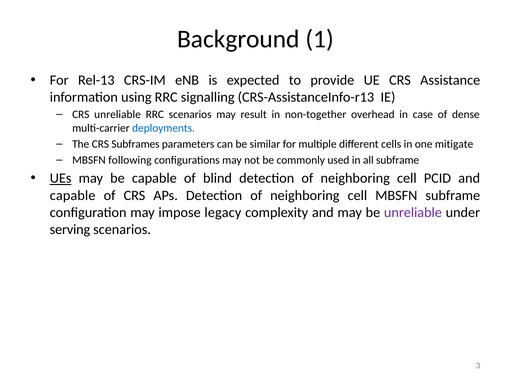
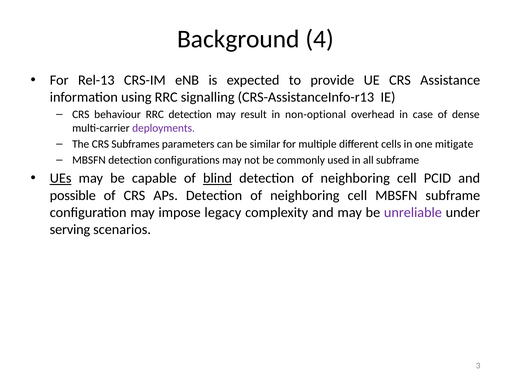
1: 1 -> 4
CRS unreliable: unreliable -> behaviour
RRC scenarios: scenarios -> detection
non-together: non-together -> non-optional
deployments colour: blue -> purple
MBSFN following: following -> detection
blind underline: none -> present
capable at (73, 195): capable -> possible
